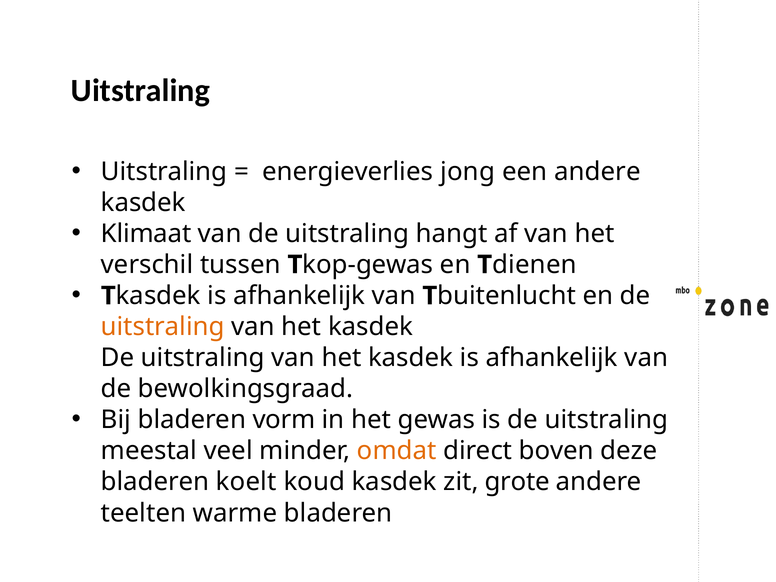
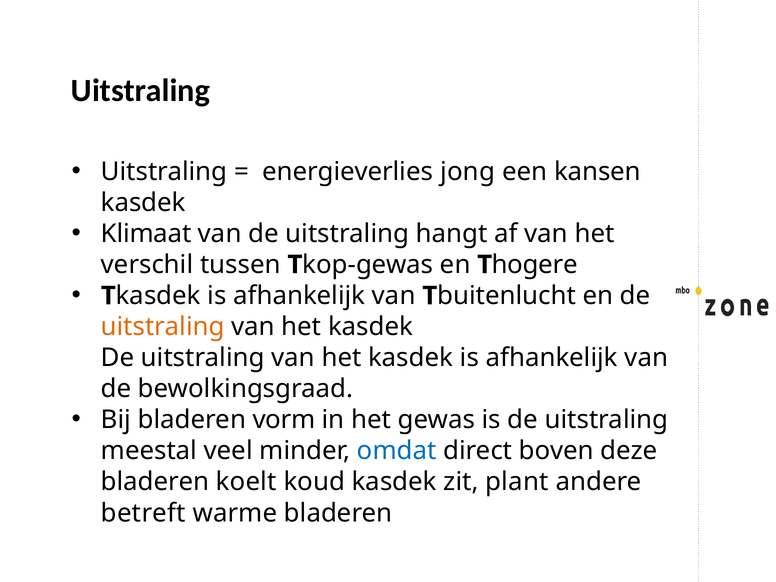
een andere: andere -> kansen
dienen: dienen -> hogere
omdat colour: orange -> blue
grote: grote -> plant
teelten: teelten -> betreft
